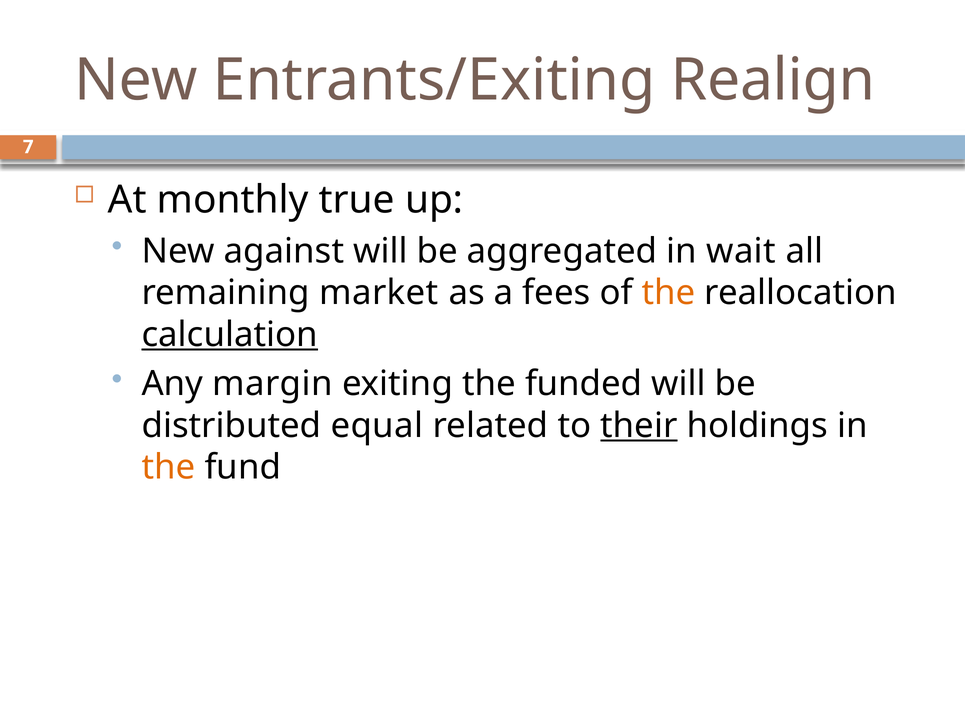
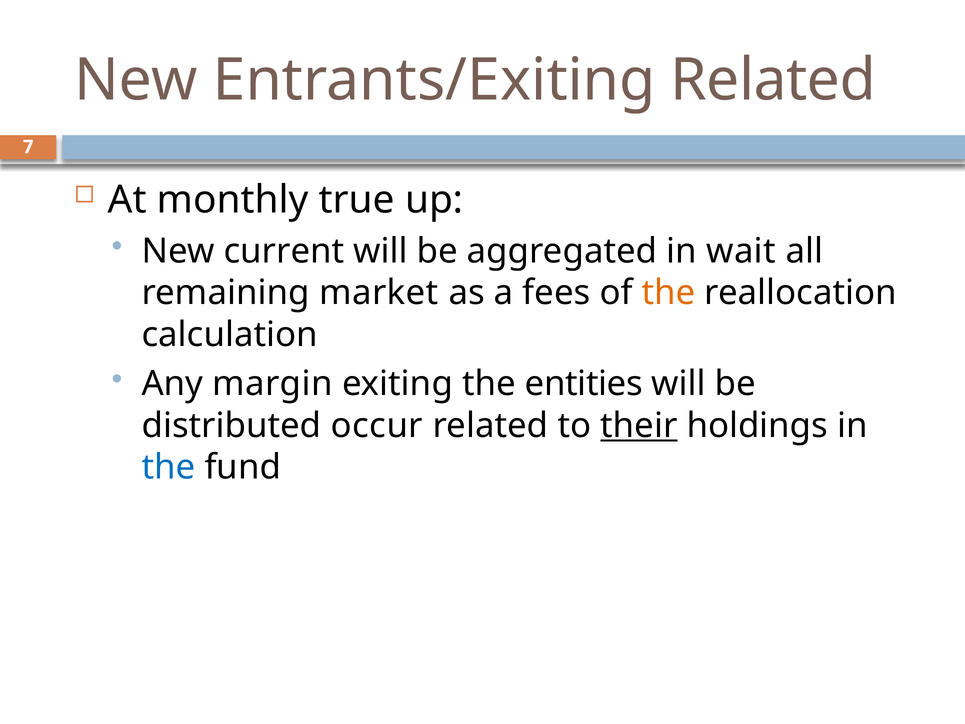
Entrants/Exiting Realign: Realign -> Related
against: against -> current
calculation underline: present -> none
funded: funded -> entities
equal: equal -> occur
the at (169, 467) colour: orange -> blue
